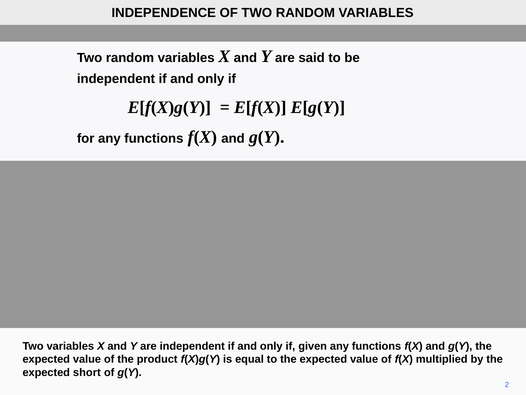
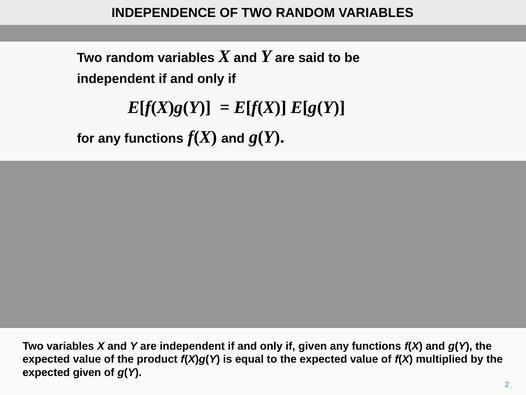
expected short: short -> given
